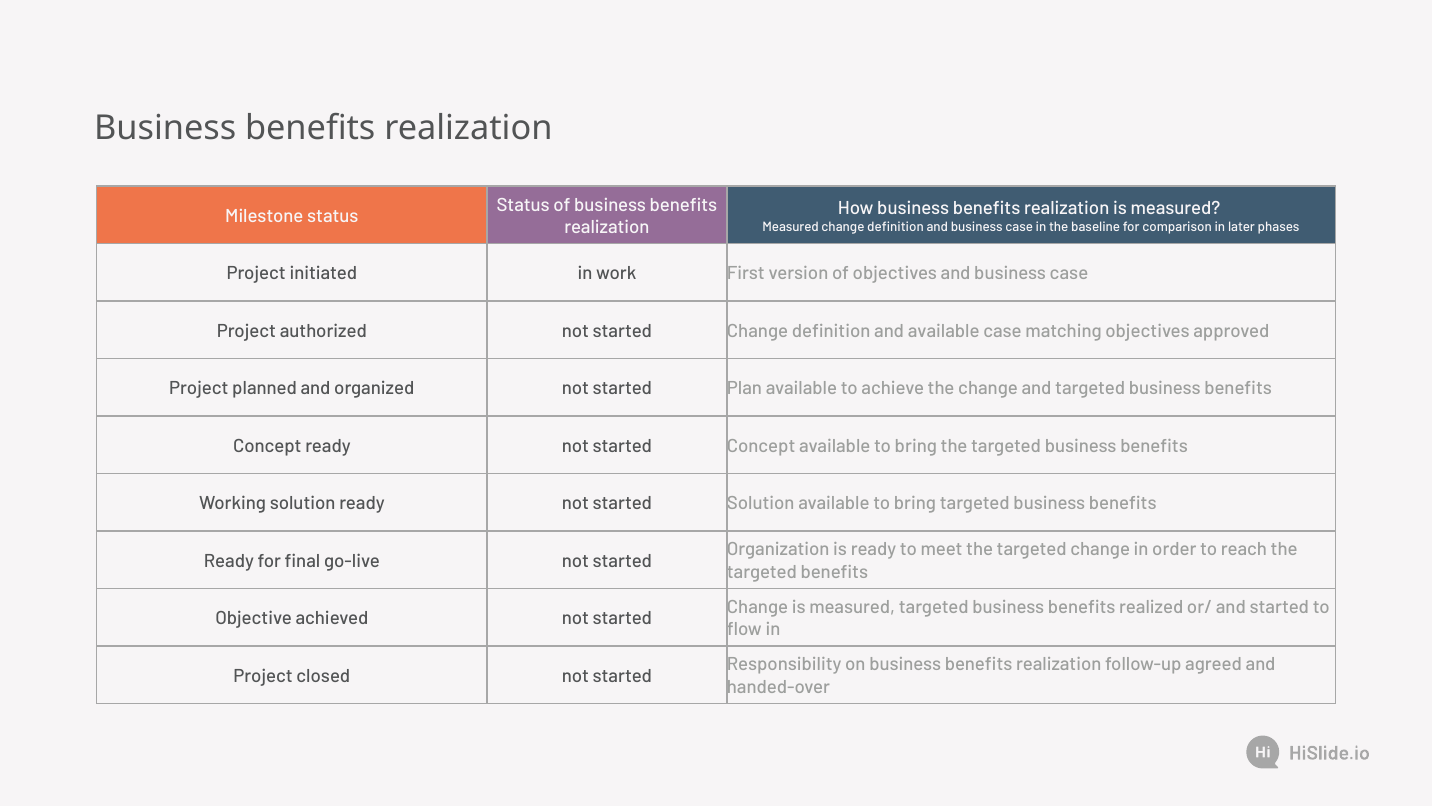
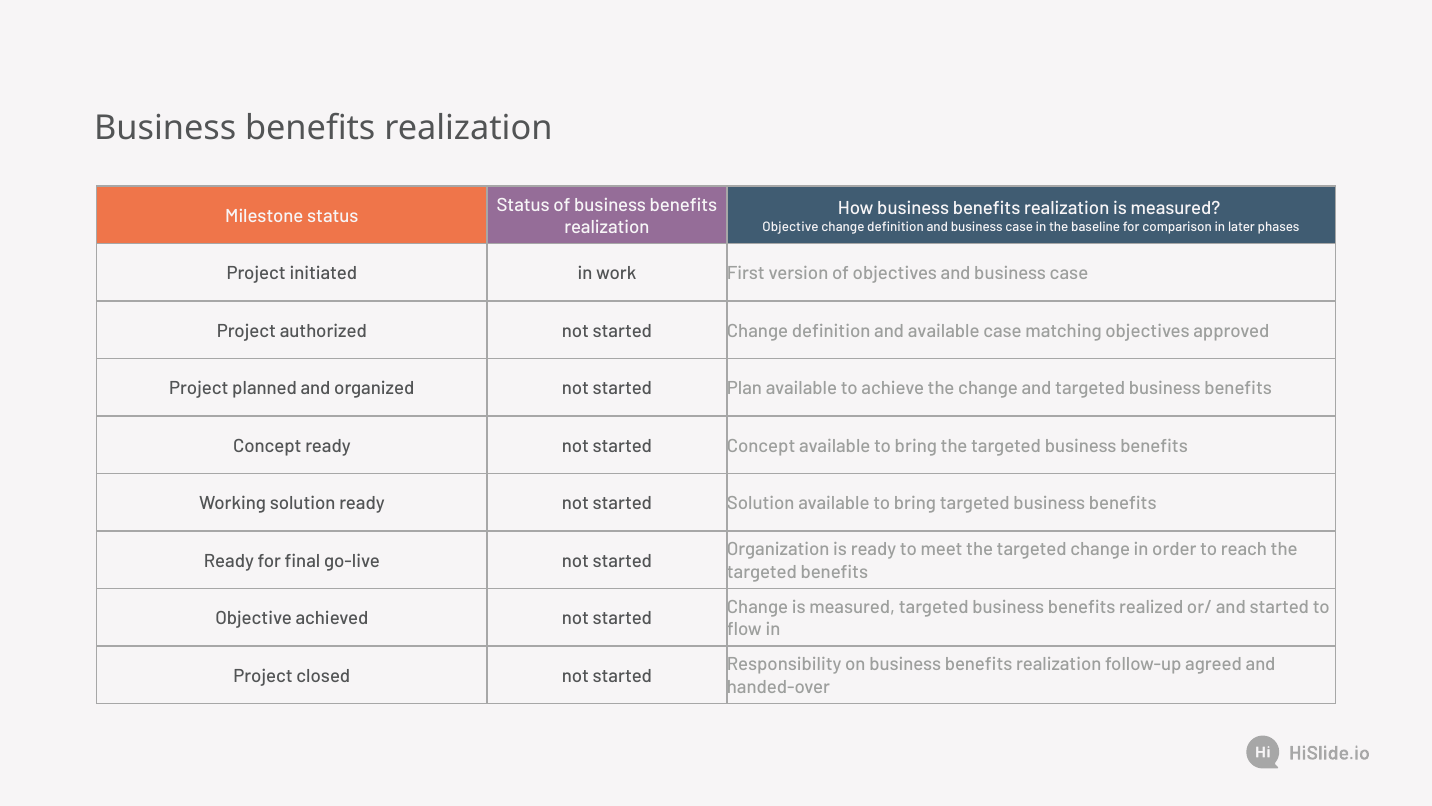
Measured at (791, 227): Measured -> Objective
